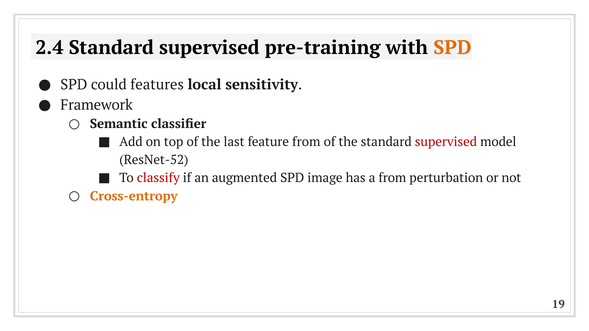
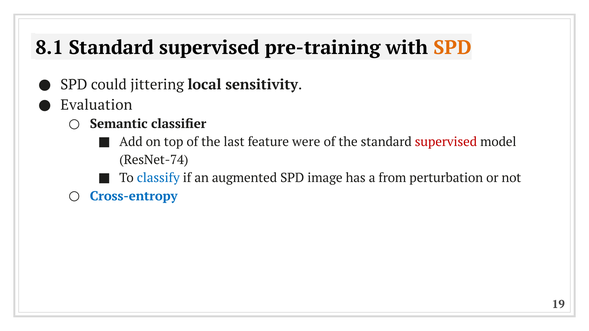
2.4: 2.4 -> 8.1
features: features -> jittering
Framework: Framework -> Evaluation
feature from: from -> were
ResNet-52: ResNet-52 -> ResNet-74
classify colour: red -> blue
Cross-entropy colour: orange -> blue
